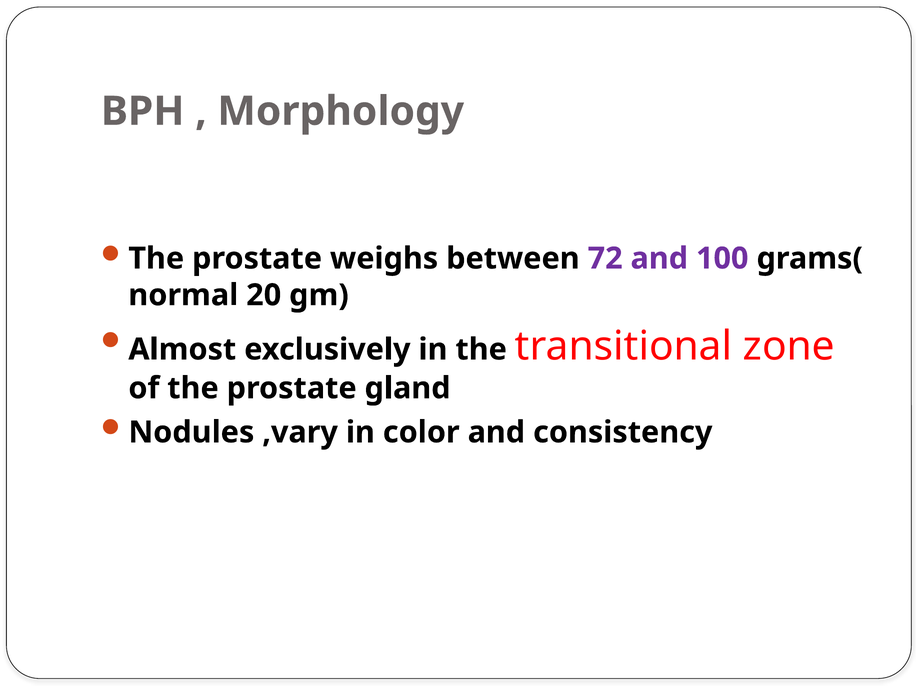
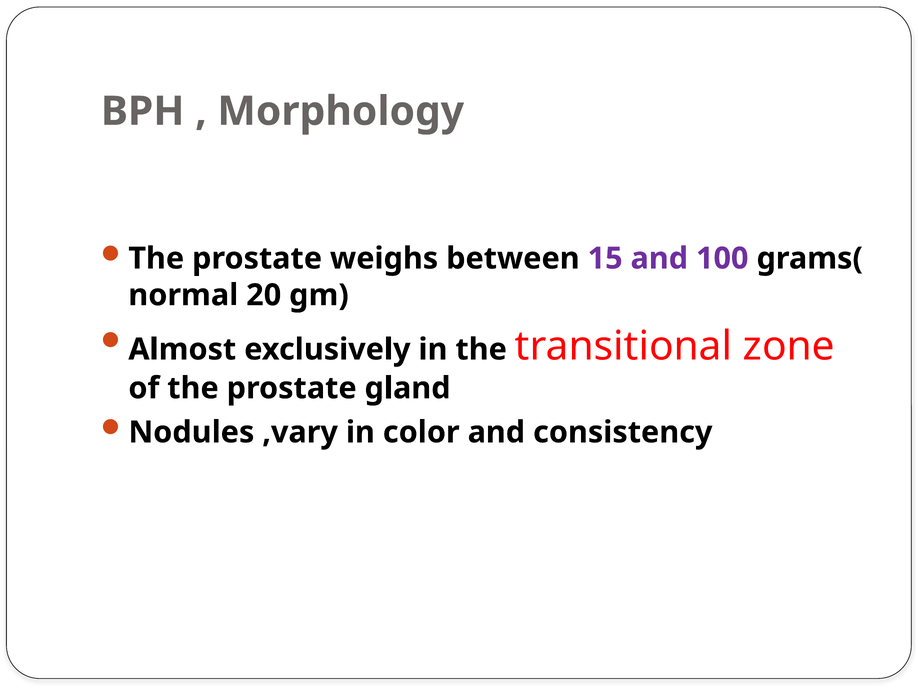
72: 72 -> 15
